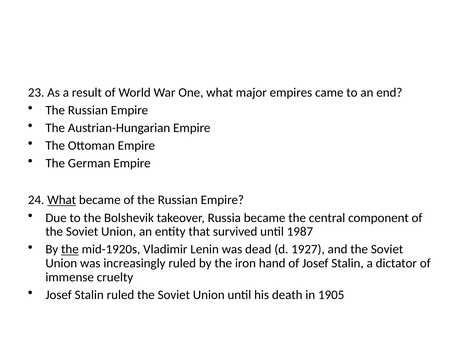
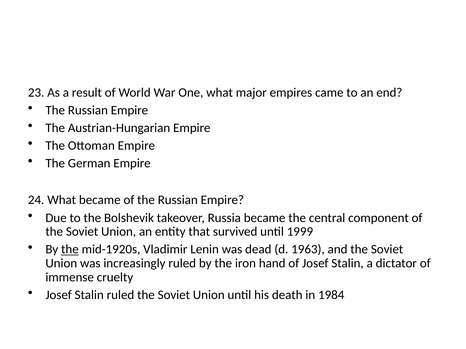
What at (62, 200) underline: present -> none
1987: 1987 -> 1999
1927: 1927 -> 1963
1905: 1905 -> 1984
